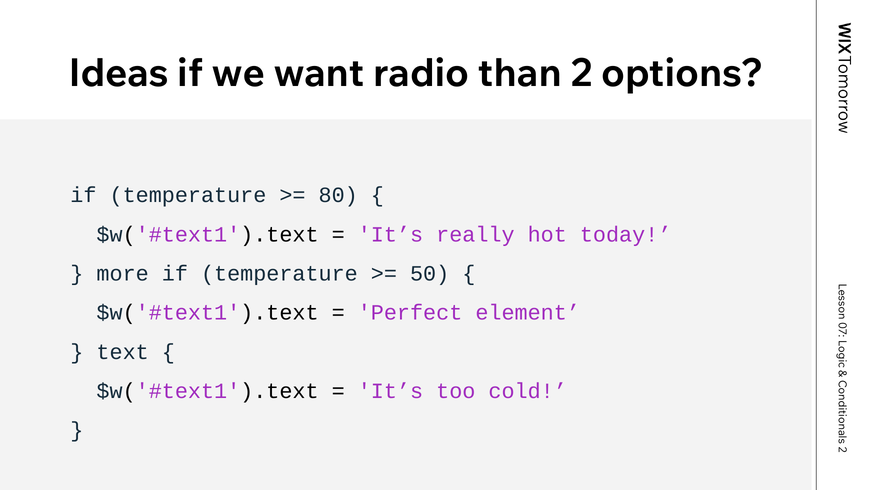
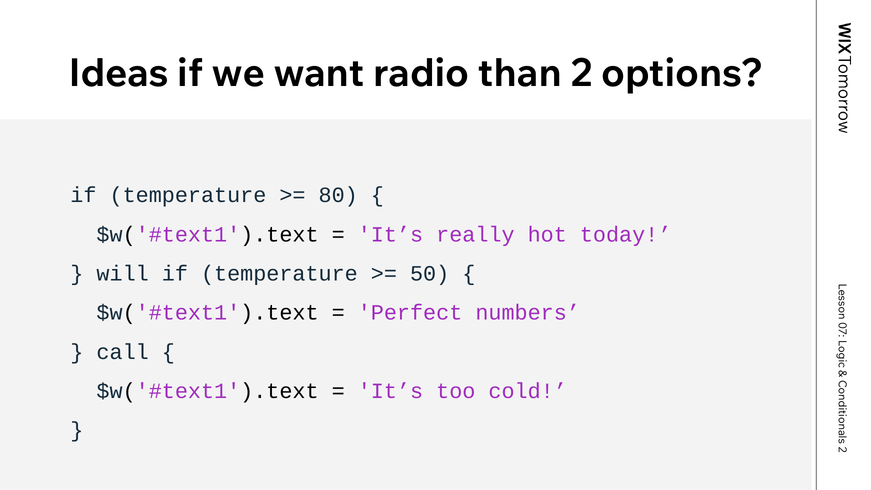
more: more -> will
element: element -> numbers
text: text -> call
